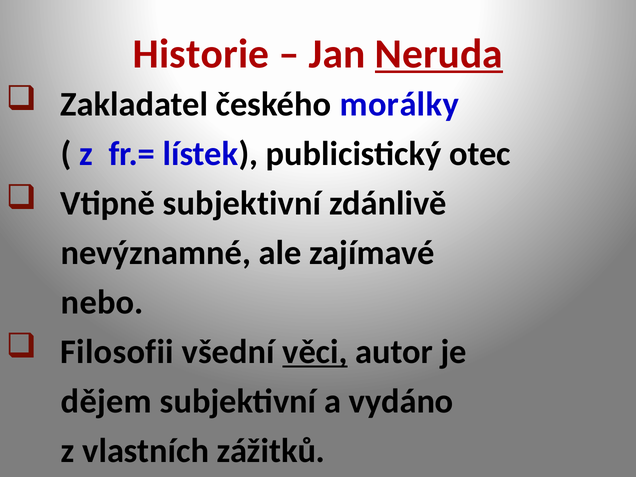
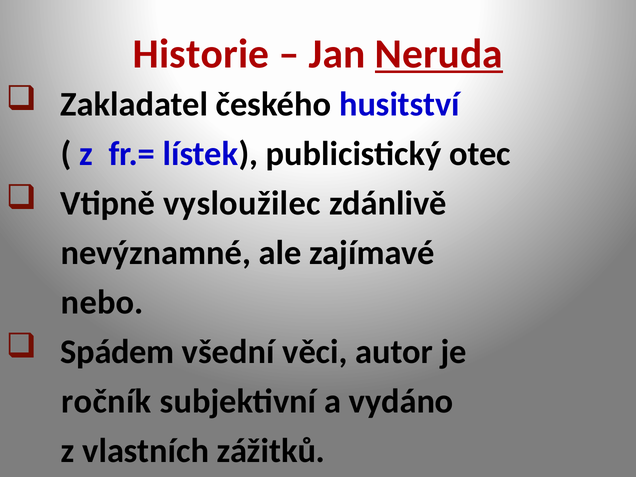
morálky: morálky -> husitství
Vtipně subjektivní: subjektivní -> vysloužilec
Filosofii: Filosofii -> Spádem
věci underline: present -> none
dějem: dějem -> ročník
